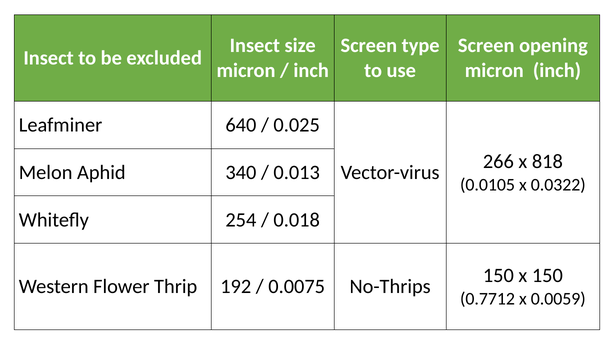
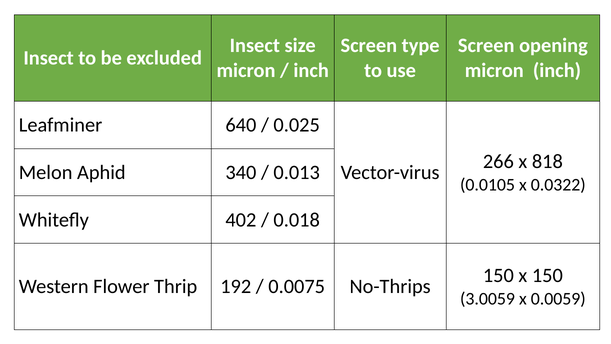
254: 254 -> 402
0.7712: 0.7712 -> 3.0059
